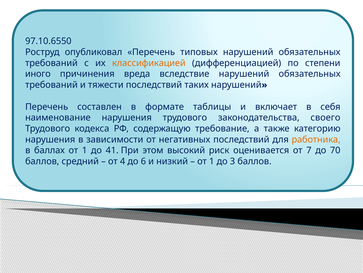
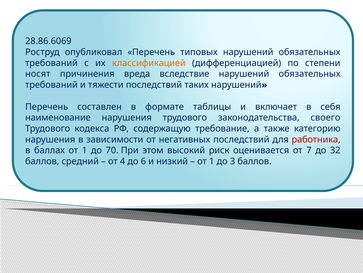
97.10.6550: 97.10.6550 -> 28.86.6069
иного: иного -> носят
работника colour: orange -> red
41: 41 -> 70
70: 70 -> 32
